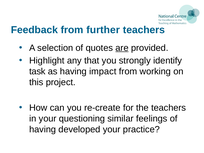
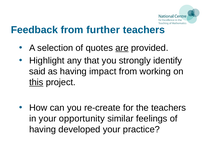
task: task -> said
this underline: none -> present
questioning: questioning -> opportunity
